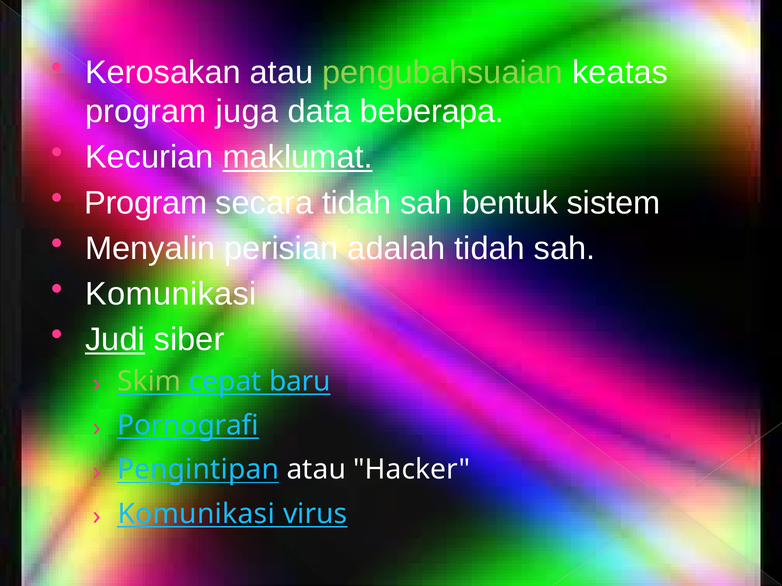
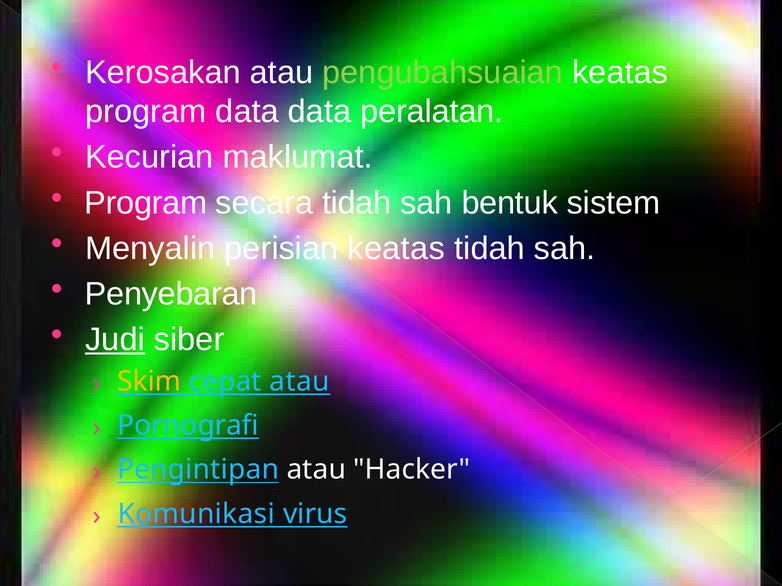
program juga: juga -> data
beberapa: beberapa -> peralatan
maklumat underline: present -> none
perisian adalah: adalah -> keatas
Komunikasi at (171, 294): Komunikasi -> Penyebaran
Skim colour: light green -> yellow
cepat baru: baru -> atau
